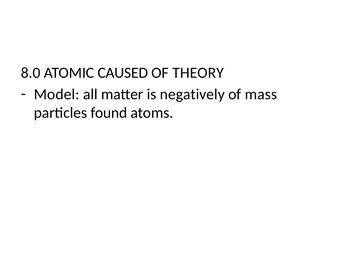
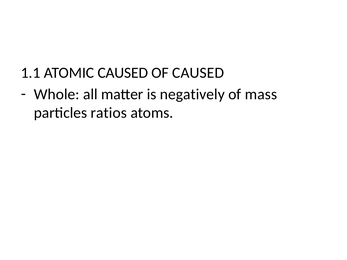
8.0: 8.0 -> 1.1
OF THEORY: THEORY -> CAUSED
Model: Model -> Whole
found: found -> ratios
